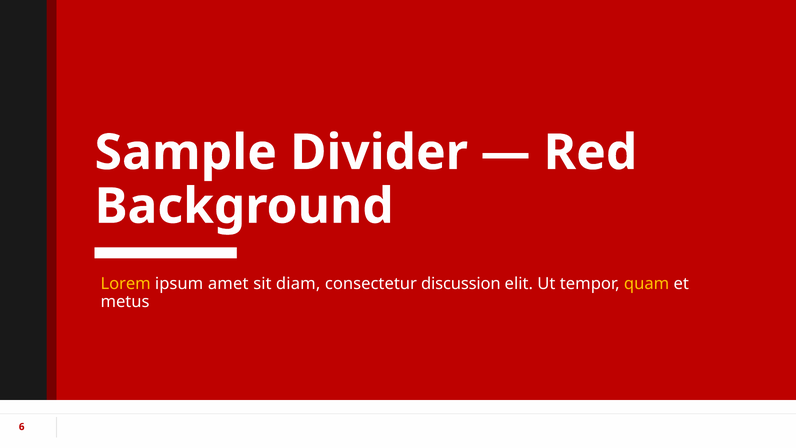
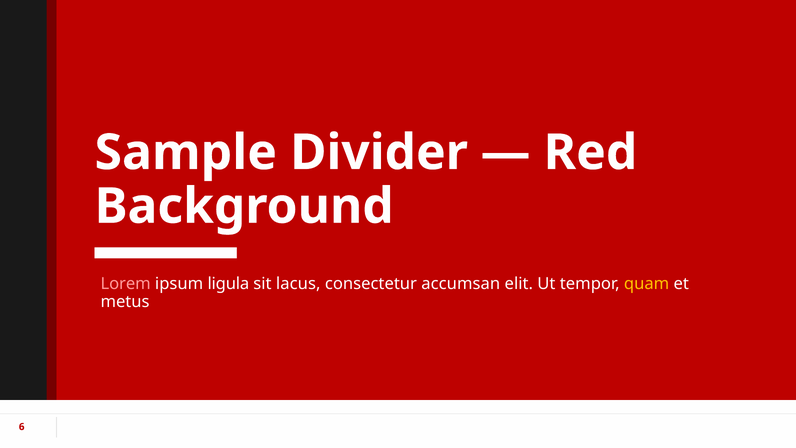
Lorem colour: yellow -> pink
amet: amet -> ligula
diam: diam -> lacus
discussion: discussion -> accumsan
